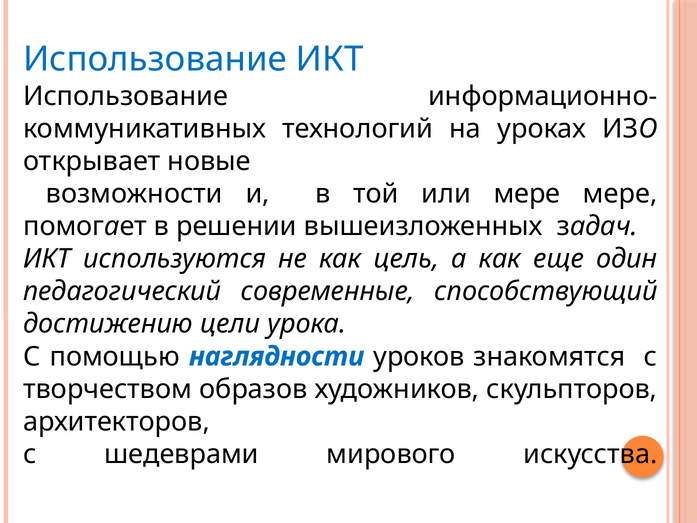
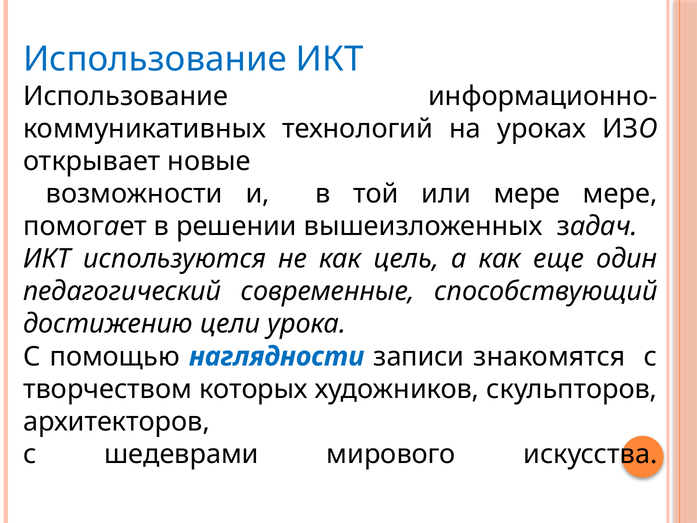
уроков: уроков -> записи
образов: образов -> которых
